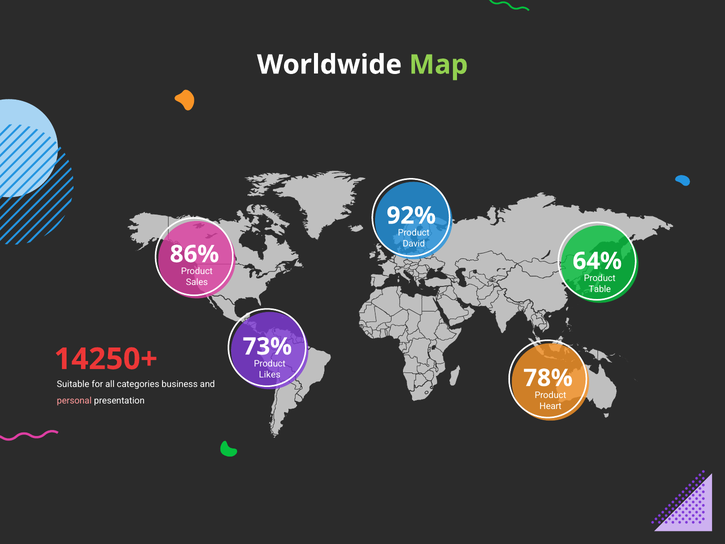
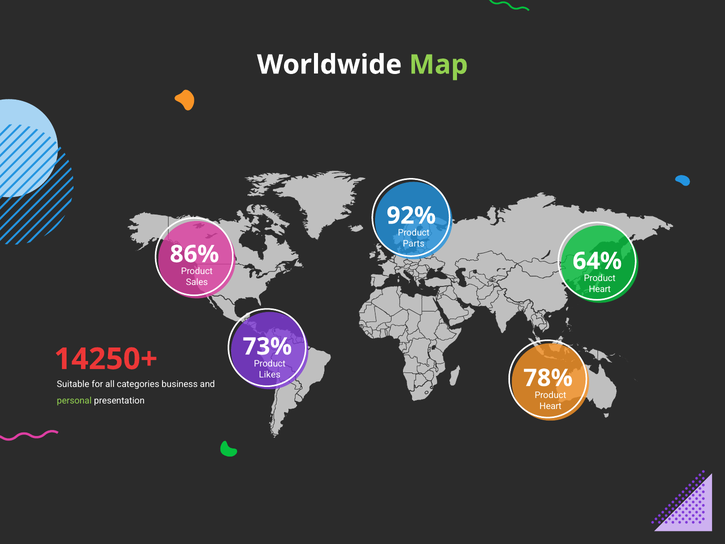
David: David -> Parts
Table at (600, 289): Table -> Heart
personal colour: pink -> light green
